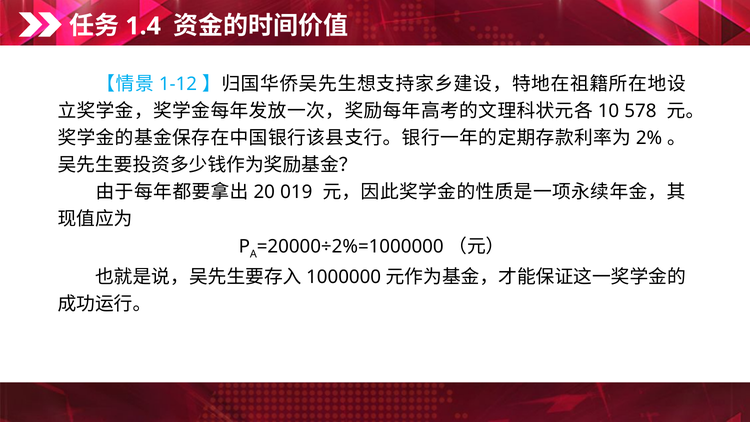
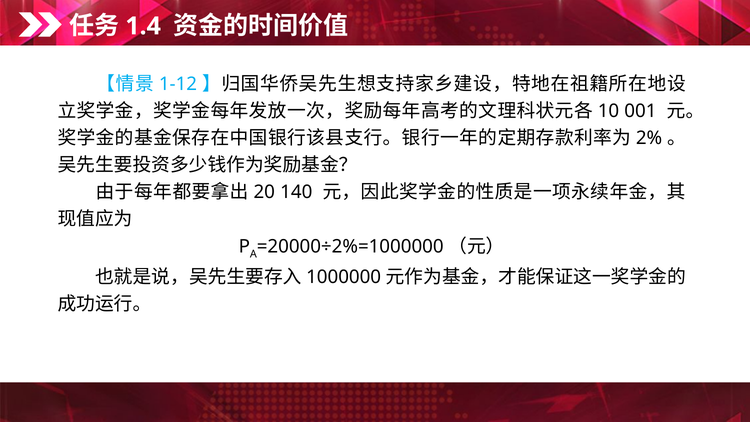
578: 578 -> 001
019: 019 -> 140
